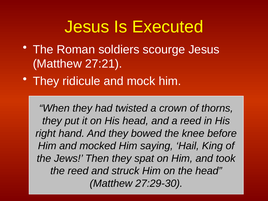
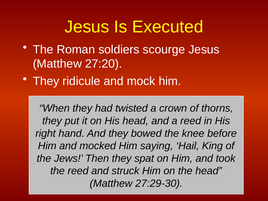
27:21: 27:21 -> 27:20
